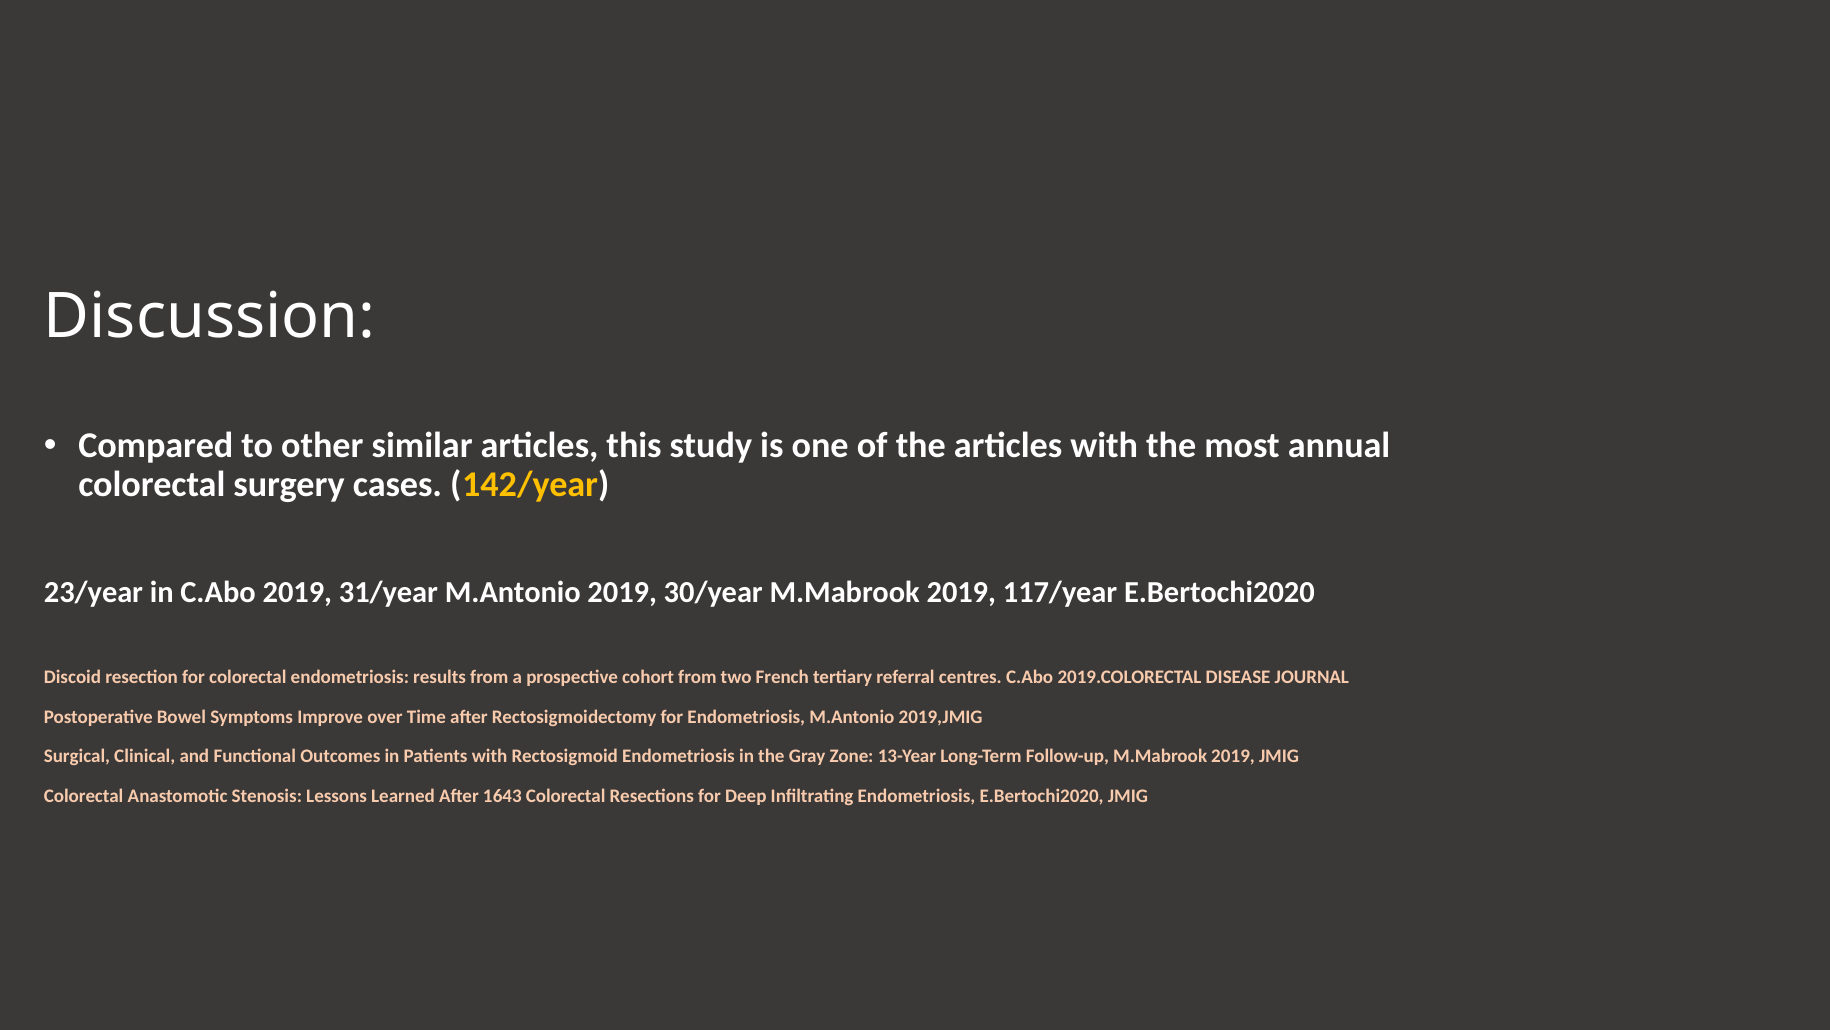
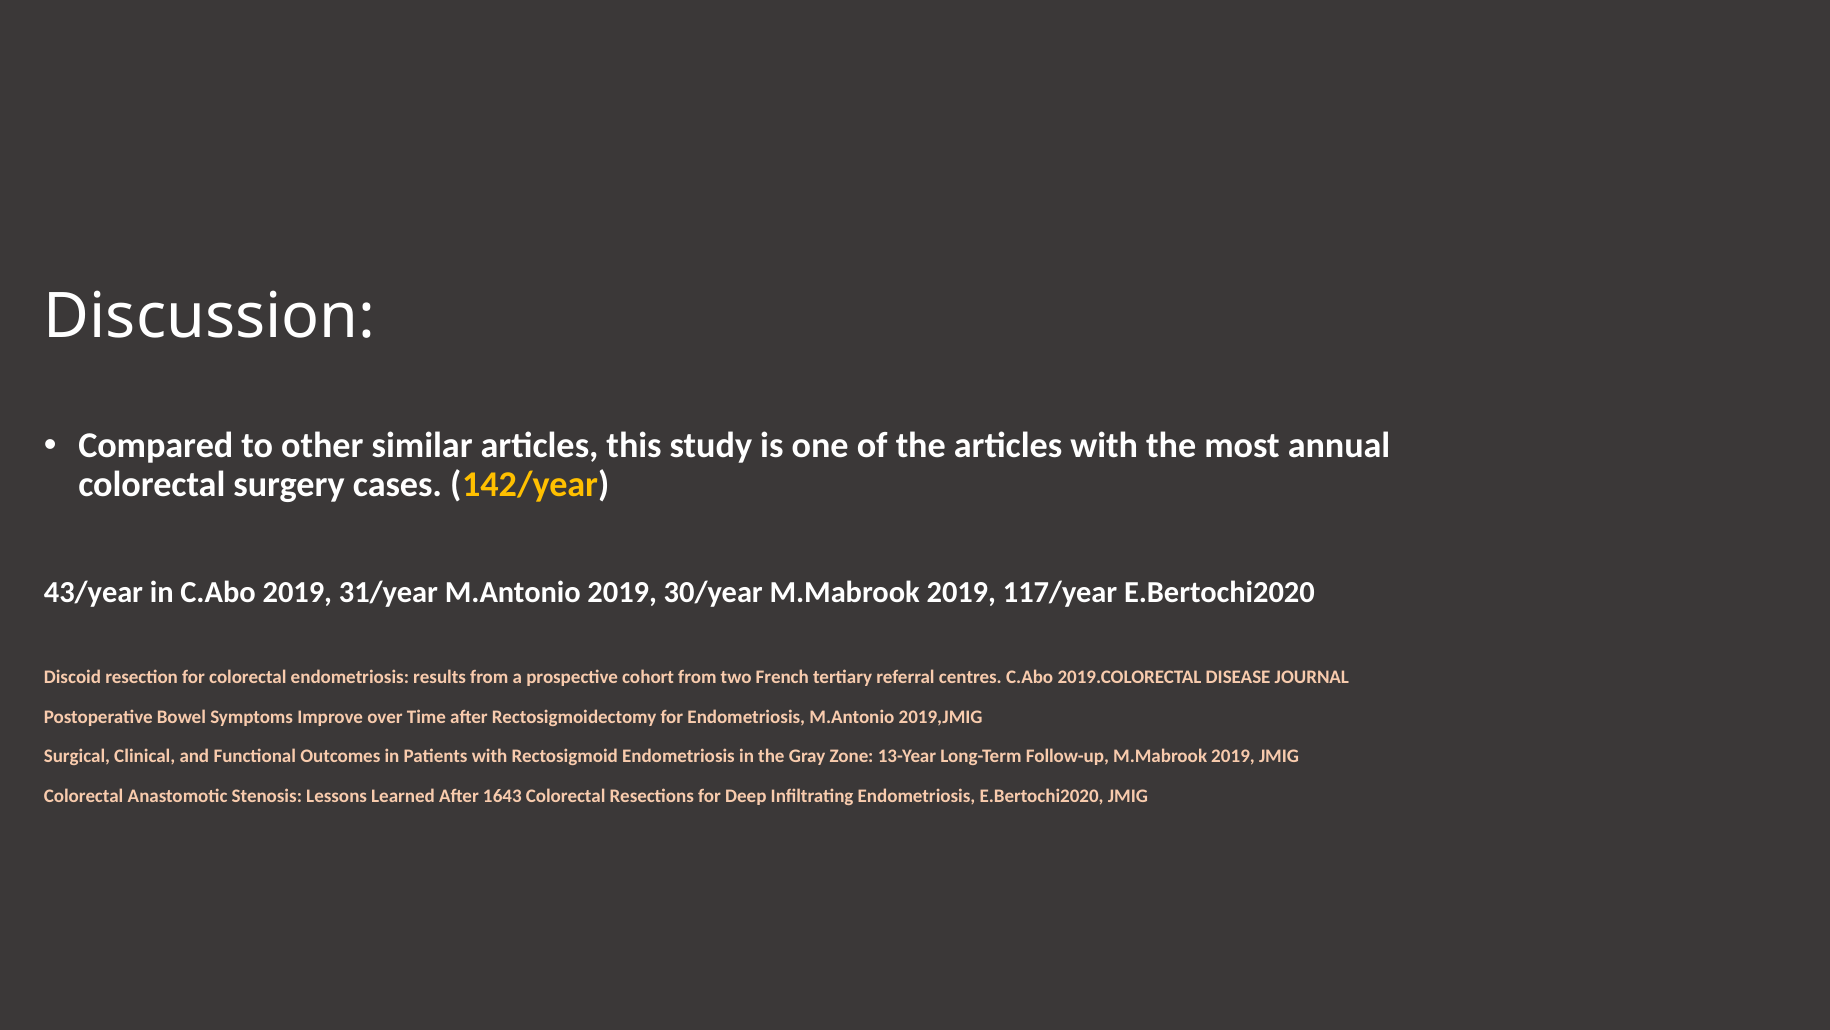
23/year: 23/year -> 43/year
